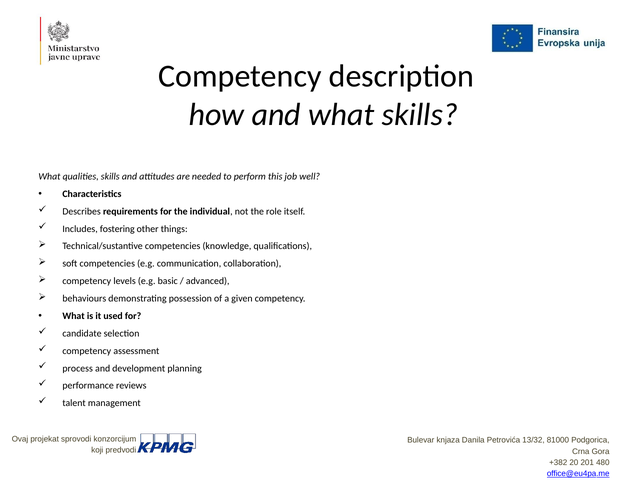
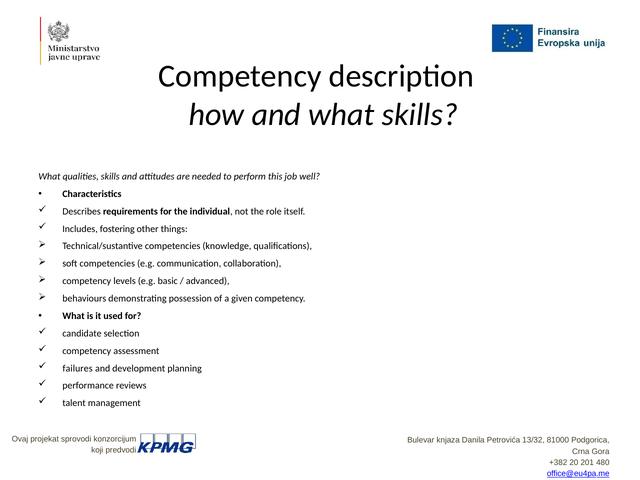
process: process -> failures
